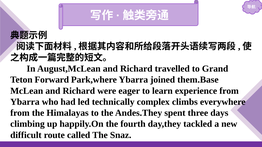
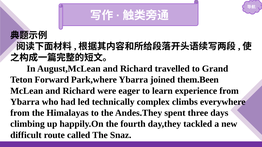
them.Base: them.Base -> them.Been
